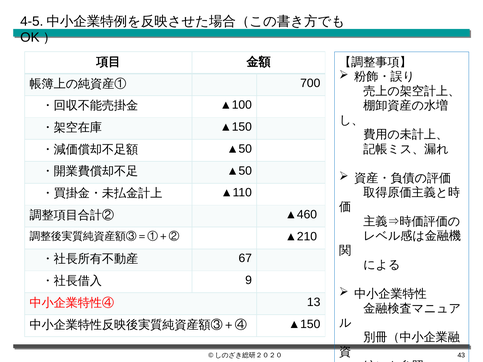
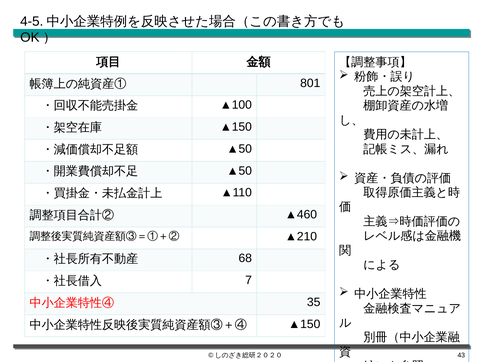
700: 700 -> 801
67: 67 -> 68
9: 9 -> 7
13: 13 -> 35
